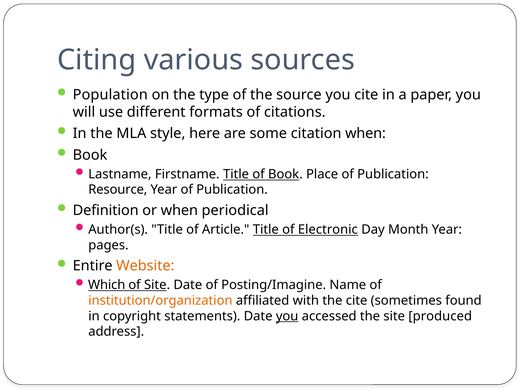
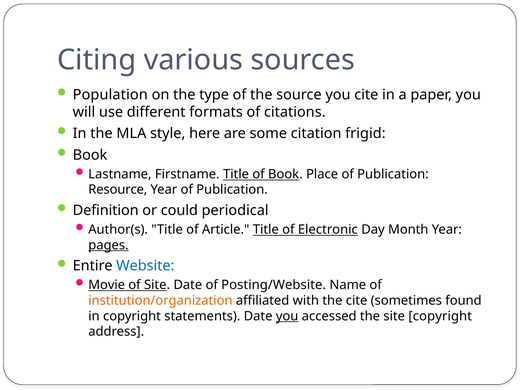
citation when: when -> frigid
or when: when -> could
pages underline: none -> present
Website colour: orange -> blue
Which: Which -> Movie
Posting/Imagine: Posting/Imagine -> Posting/Website
site produced: produced -> copyright
